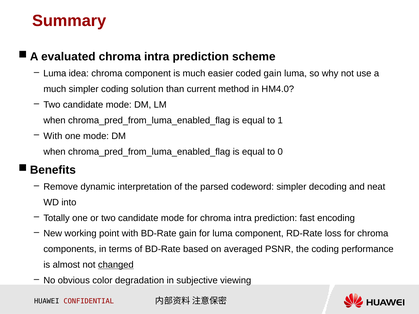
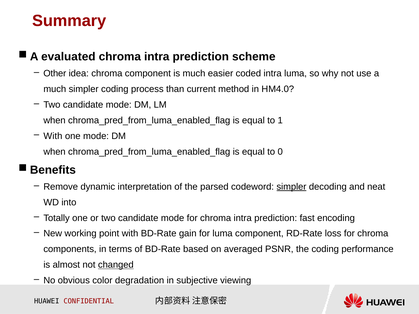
Luma at (55, 74): Luma -> Other
coded gain: gain -> intra
solution: solution -> process
simpler at (291, 187) underline: none -> present
